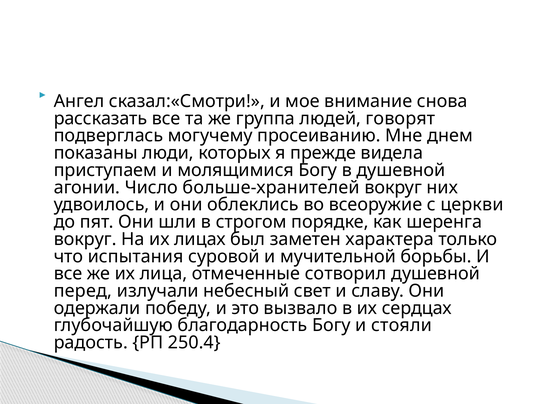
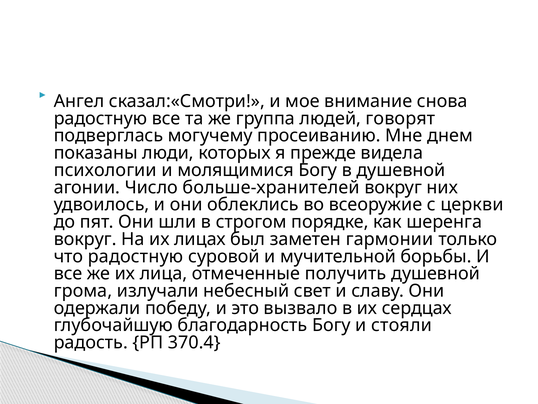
рассказать at (100, 118): рассказать -> радостную
приступаем: приступаем -> психологии
характера: характера -> гармонии
что испытания: испытания -> радостную
сотворил: сотворил -> получить
перед: перед -> грома
250.4: 250.4 -> 370.4
